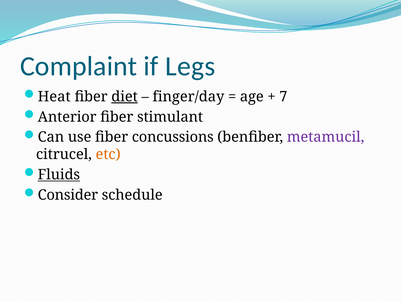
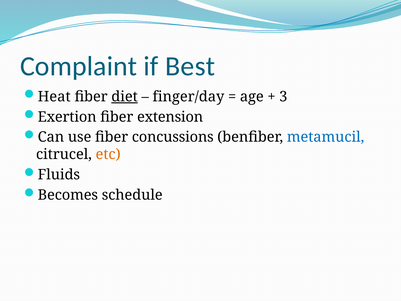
Legs: Legs -> Best
7: 7 -> 3
Anterior: Anterior -> Exertion
stimulant: stimulant -> extension
metamucil colour: purple -> blue
Fluids underline: present -> none
Consider: Consider -> Becomes
